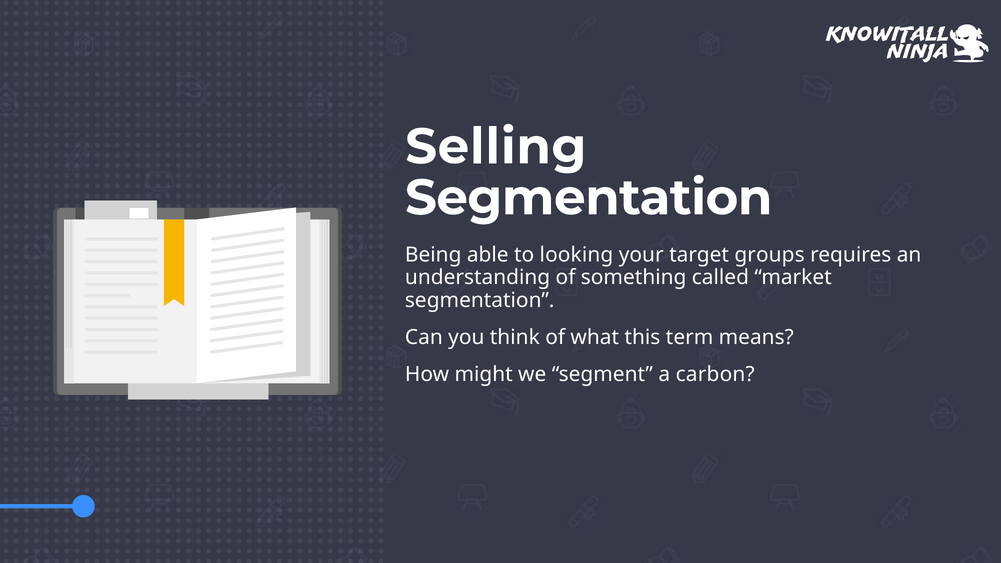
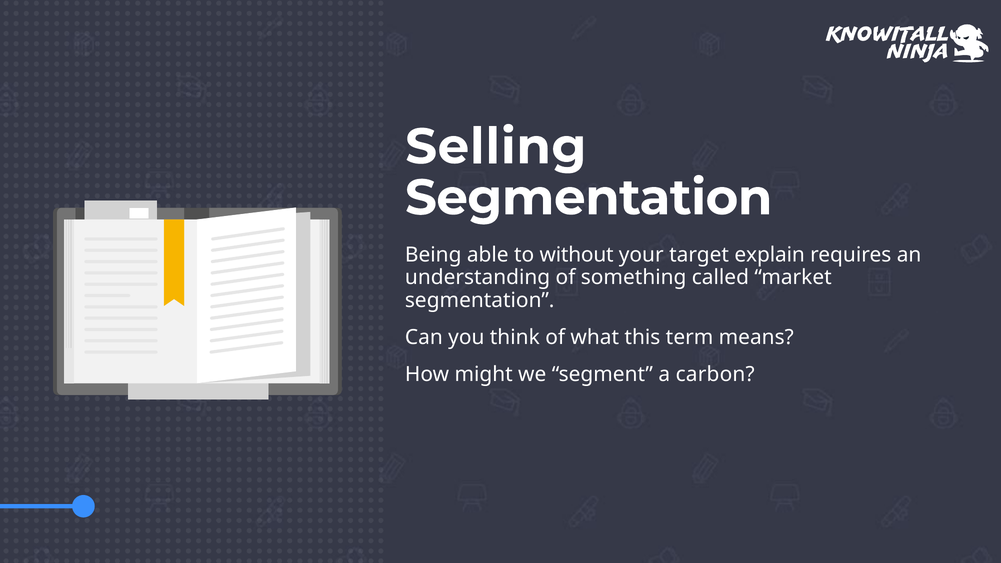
looking: looking -> without
groups: groups -> explain
